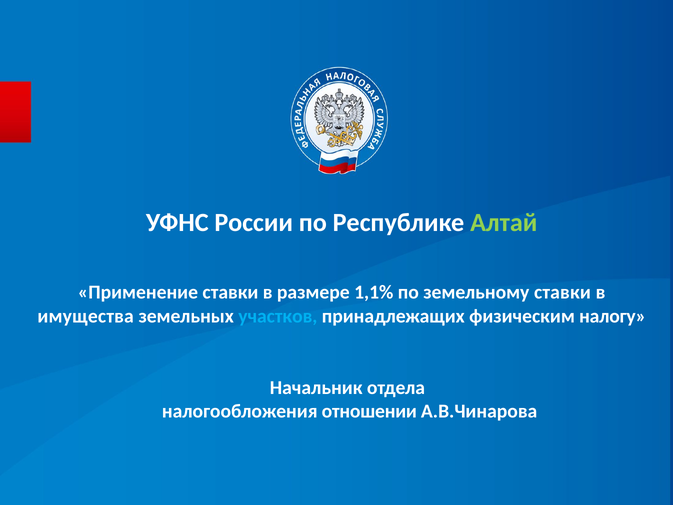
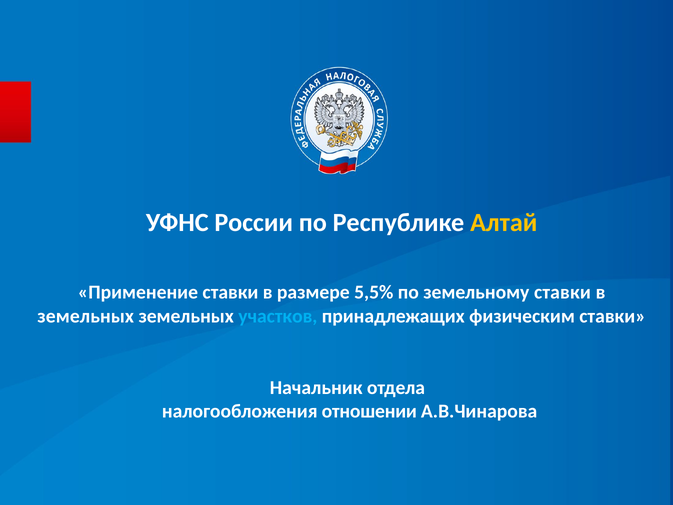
Алтай colour: light green -> yellow
1,1%: 1,1% -> 5,5%
имущества at (86, 316): имущества -> земельных
физическим налогу: налогу -> ставки
